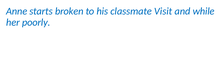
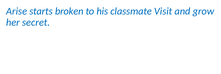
Anne: Anne -> Arise
while: while -> grow
poorly: poorly -> secret
